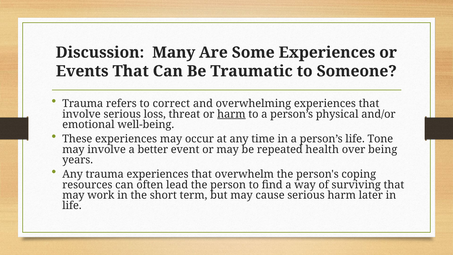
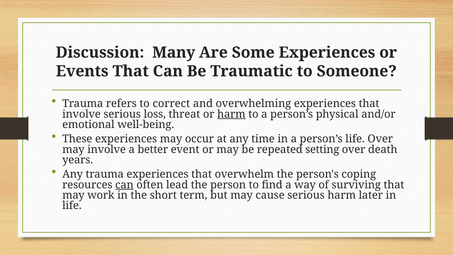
life Tone: Tone -> Over
health: health -> setting
being: being -> death
can at (124, 185) underline: none -> present
